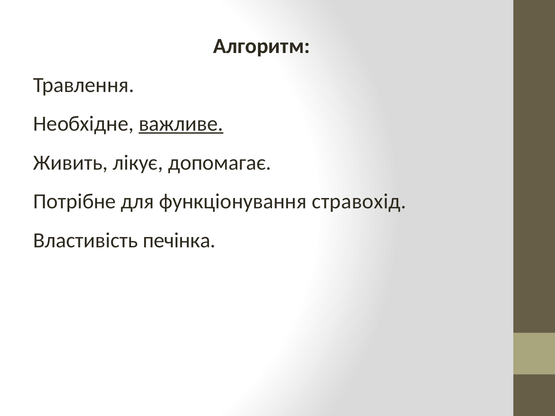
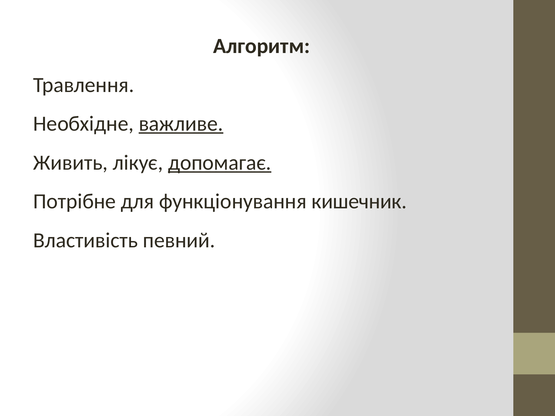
допомагає underline: none -> present
стравохід: стравохід -> кишечник
печінка: печінка -> певний
